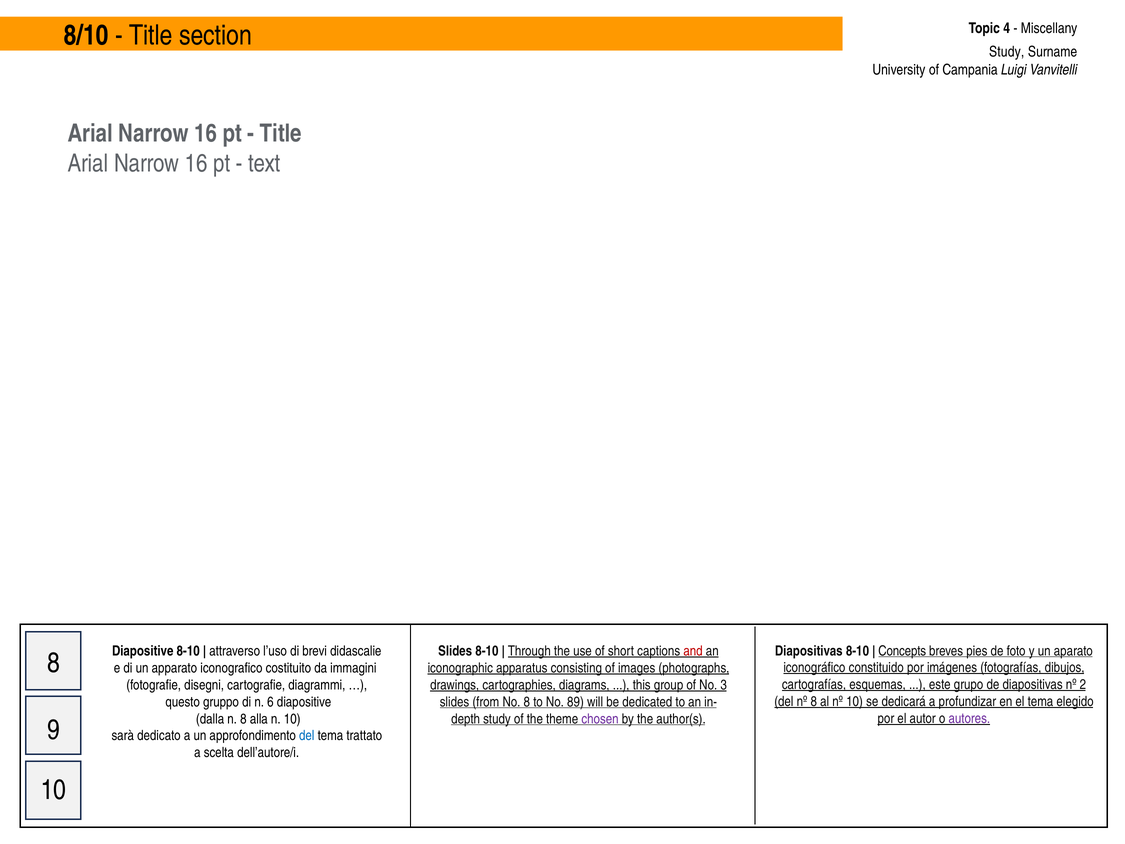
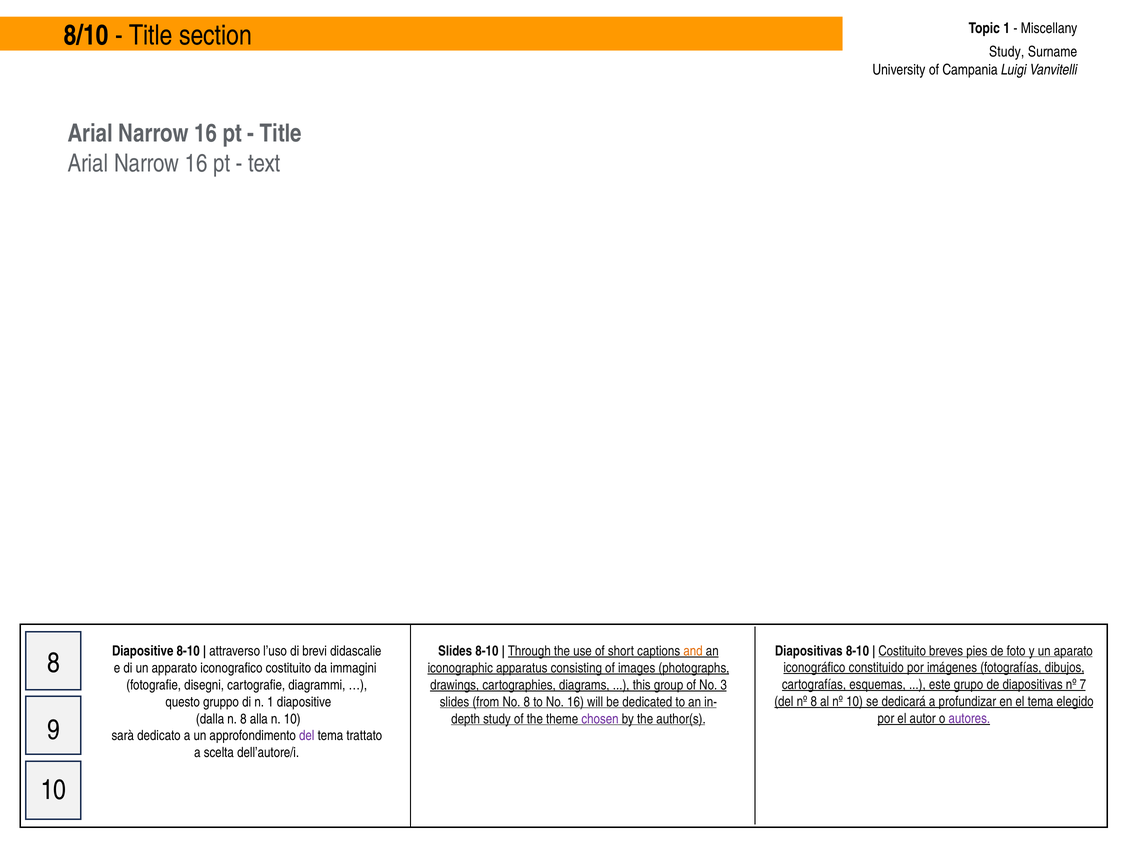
Topic 4: 4 -> 1
Concepts at (902, 651): Concepts -> Costituito
and colour: red -> orange
2: 2 -> 7
n 6: 6 -> 1
No 89: 89 -> 16
del at (307, 736) colour: blue -> purple
